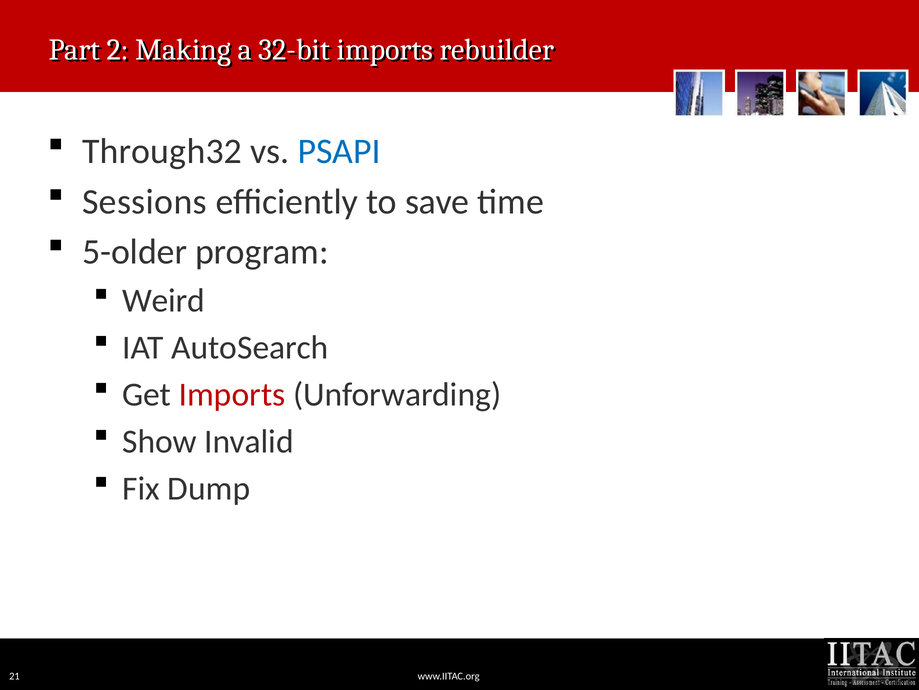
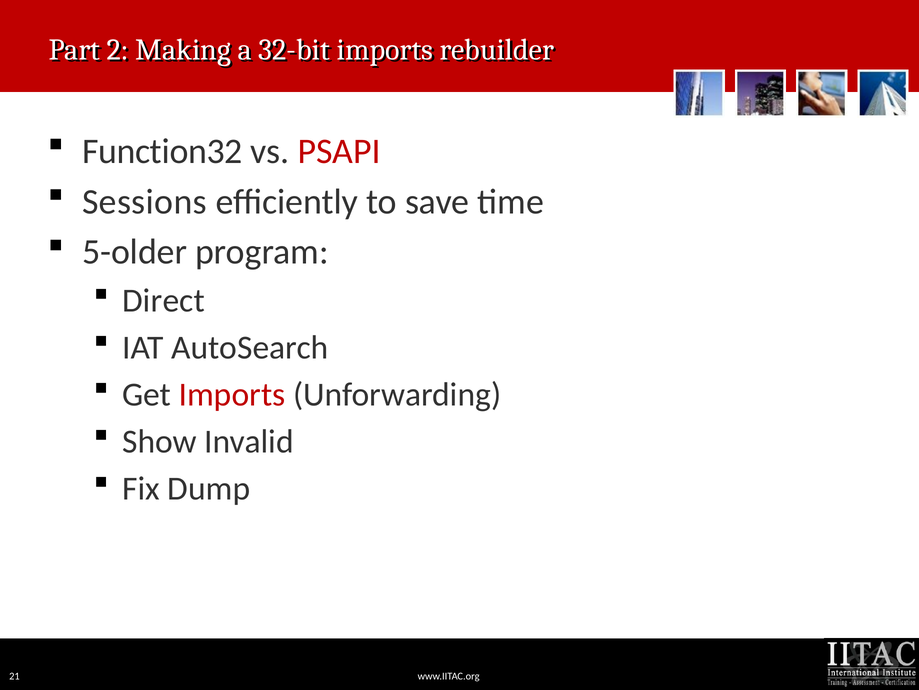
Through32: Through32 -> Function32
PSAPI colour: blue -> red
Weird: Weird -> Direct
